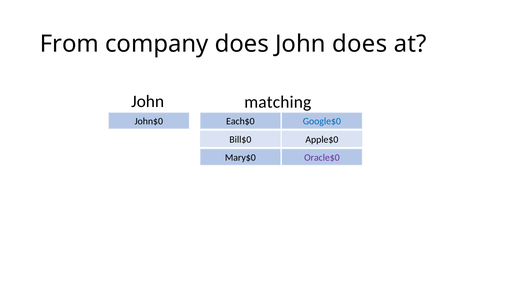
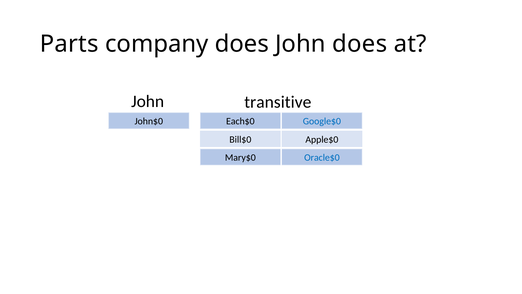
From: From -> Parts
matching: matching -> transitive
Oracle$0 colour: purple -> blue
